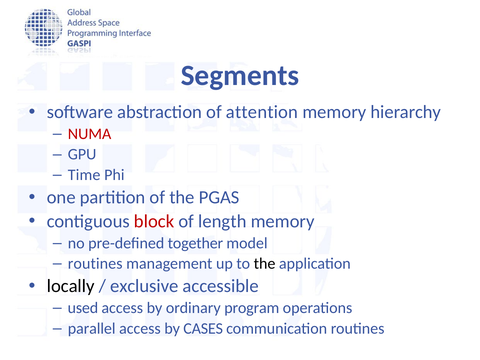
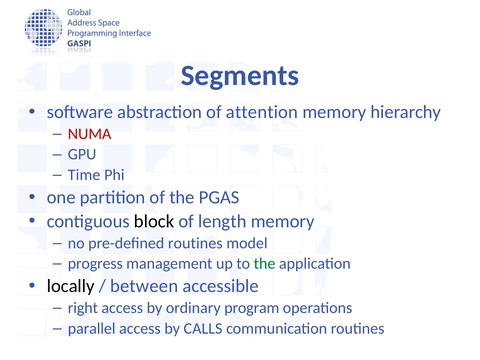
block colour: red -> black
pre-defined together: together -> routines
routines at (95, 264): routines -> progress
the at (265, 264) colour: black -> green
exclusive: exclusive -> between
used: used -> right
CASES: CASES -> CALLS
